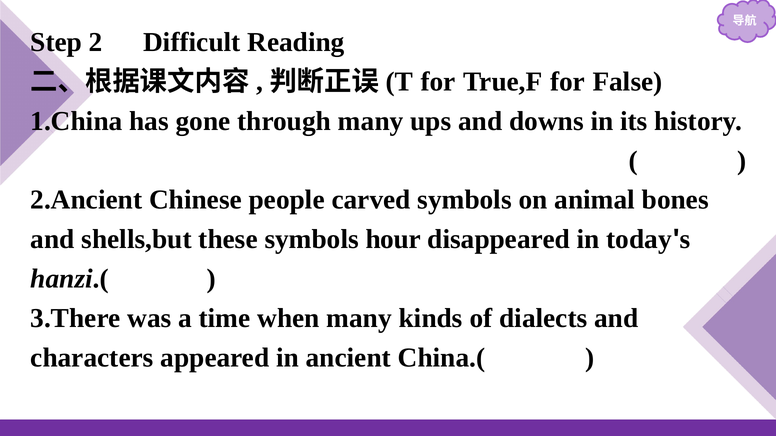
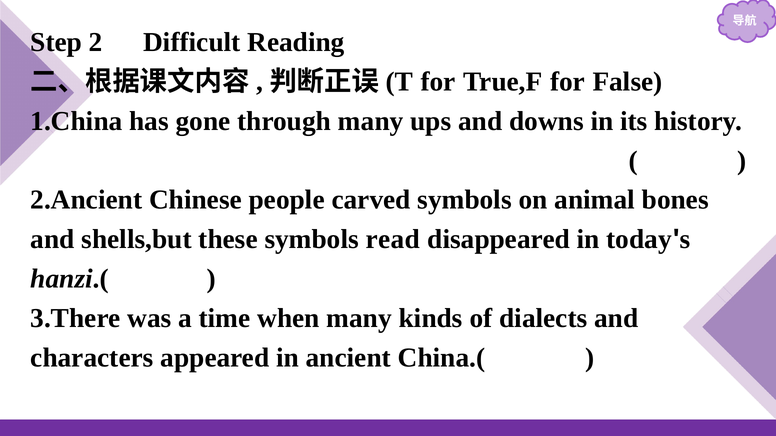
hour: hour -> read
